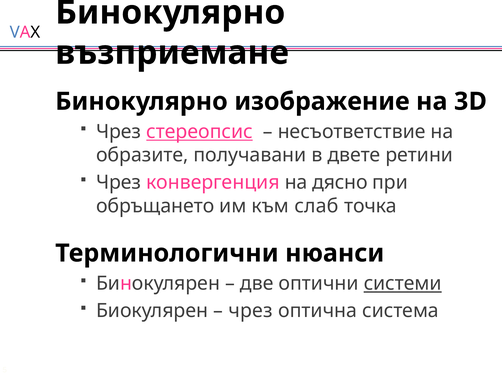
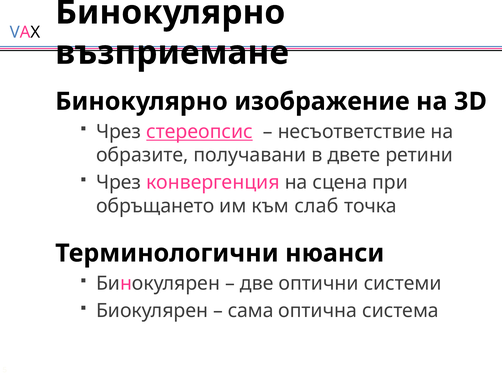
дясно: дясно -> сцена
системи underline: present -> none
чрез at (250, 310): чрез -> сама
